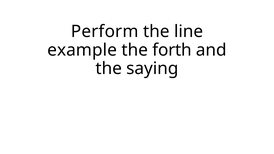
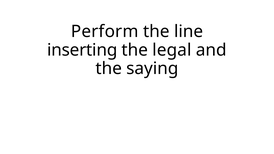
example: example -> inserting
forth: forth -> legal
